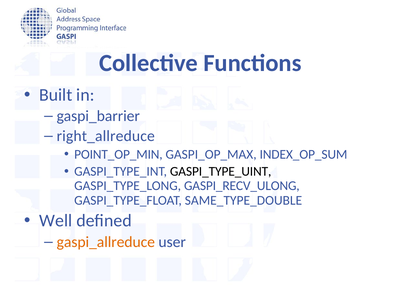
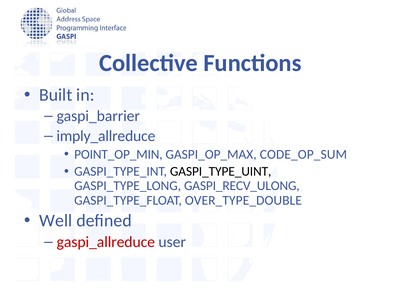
right_allreduce: right_allreduce -> imply_allreduce
INDEX_OP_SUM: INDEX_OP_SUM -> CODE_OP_SUM
SAME_TYPE_DOUBLE: SAME_TYPE_DOUBLE -> OVER_TYPE_DOUBLE
gaspi_allreduce colour: orange -> red
